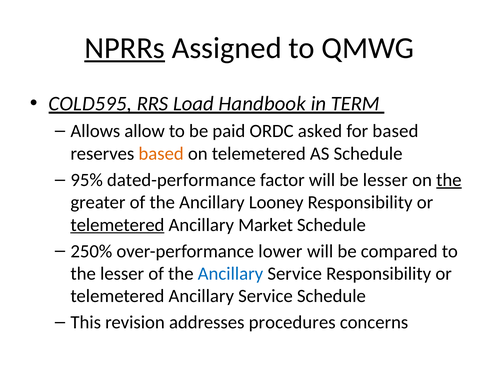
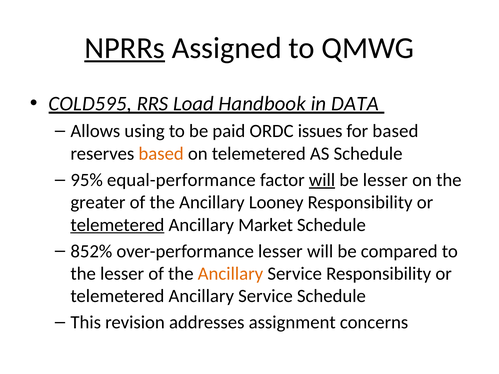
TERM: TERM -> DATA
allow: allow -> using
asked: asked -> issues
dated-performance: dated-performance -> equal-performance
will at (322, 180) underline: none -> present
the at (449, 180) underline: present -> none
250%: 250% -> 852%
over-performance lower: lower -> lesser
Ancillary at (230, 274) colour: blue -> orange
procedures: procedures -> assignment
